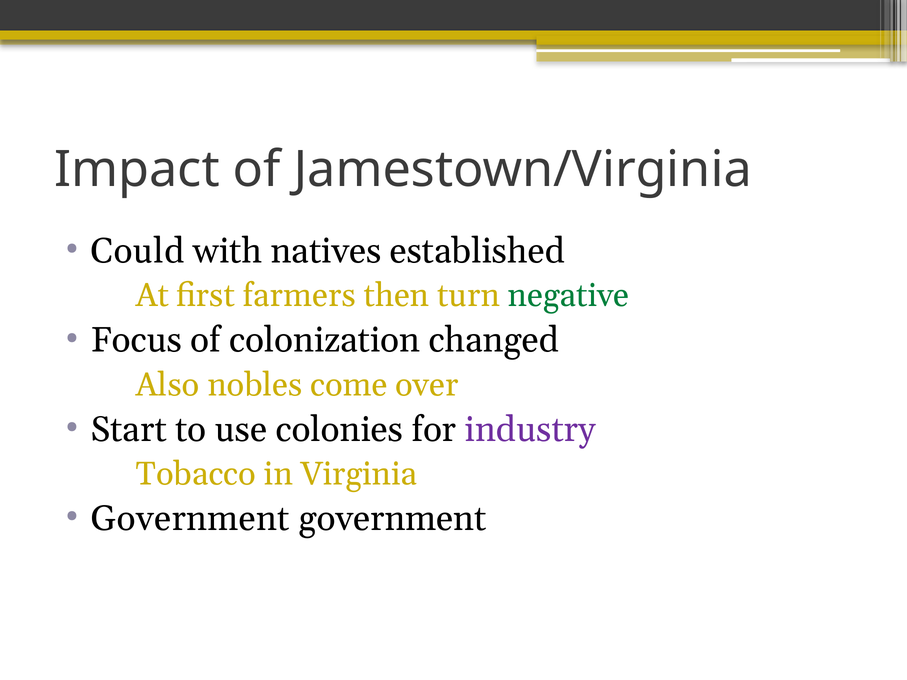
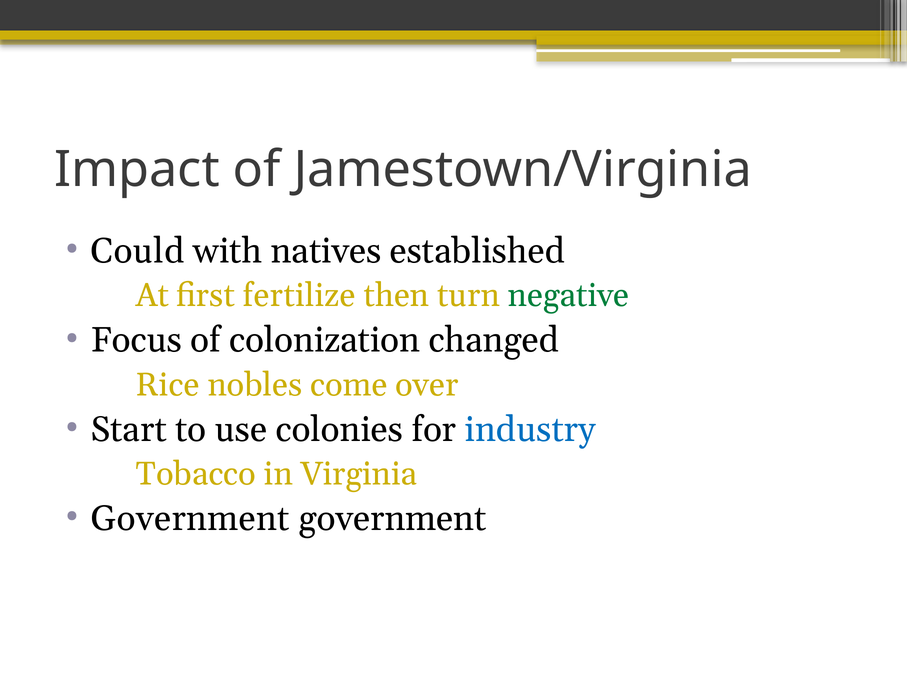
farmers: farmers -> fertilize
Also: Also -> Rice
industry colour: purple -> blue
